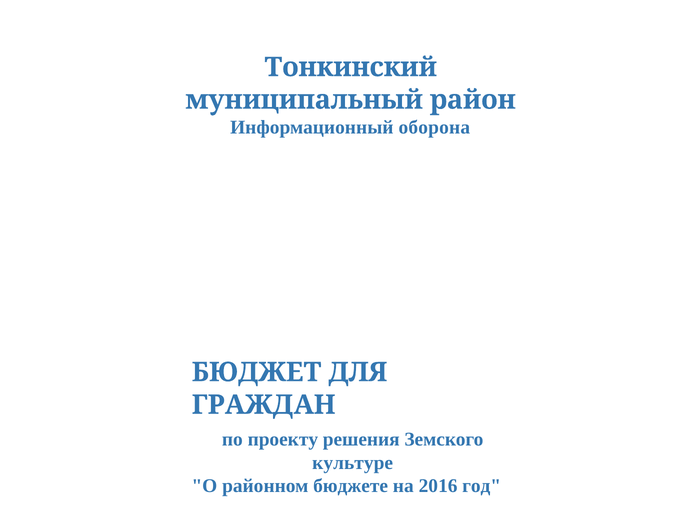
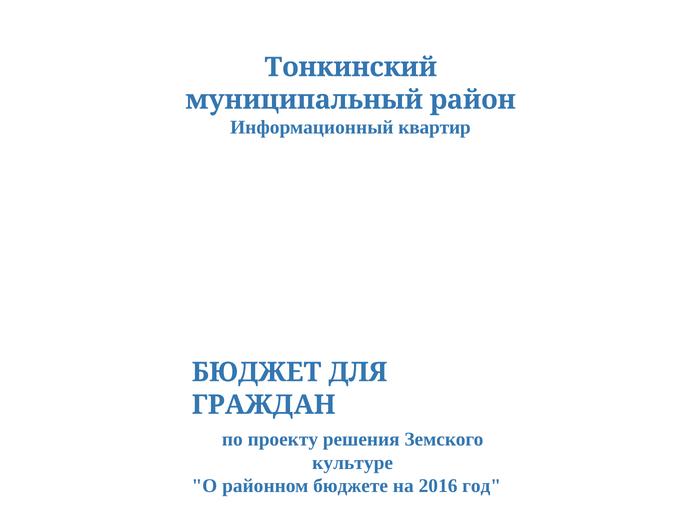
оборона: оборона -> квартир
